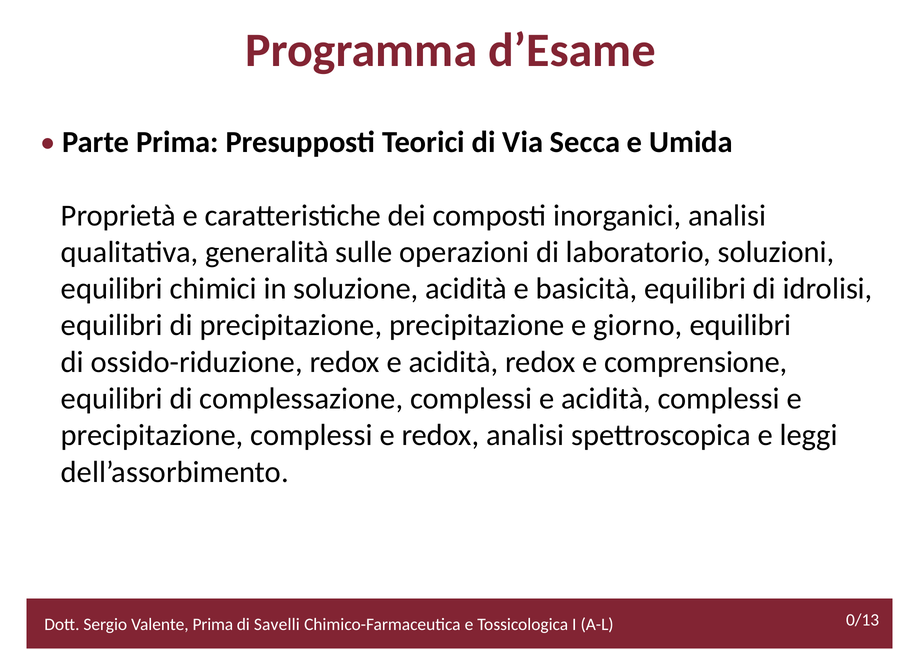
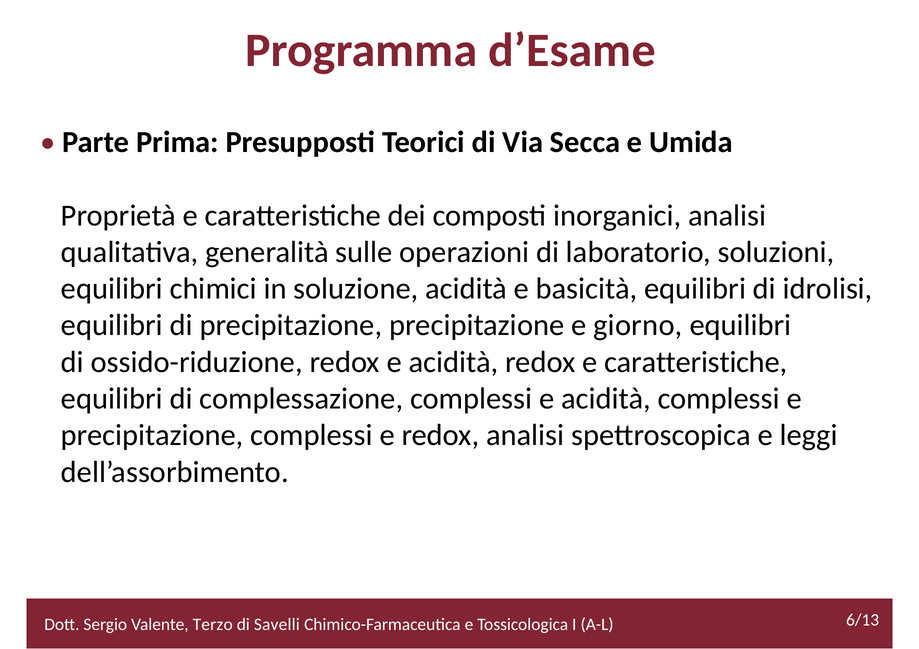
redox e comprensione: comprensione -> caratteristiche
0/13: 0/13 -> 6/13
Valente Prima: Prima -> Terzo
